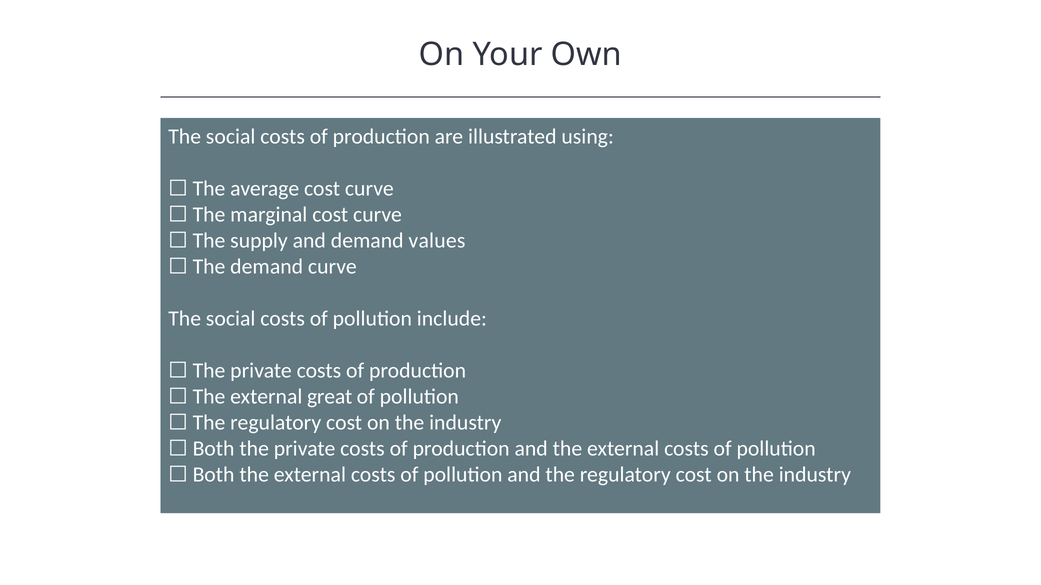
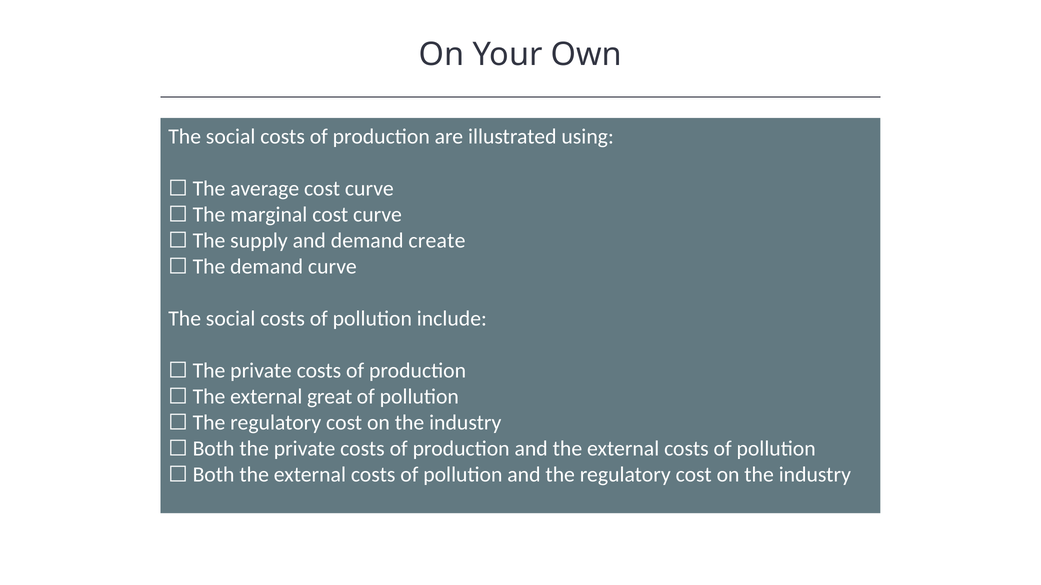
values: values -> create
